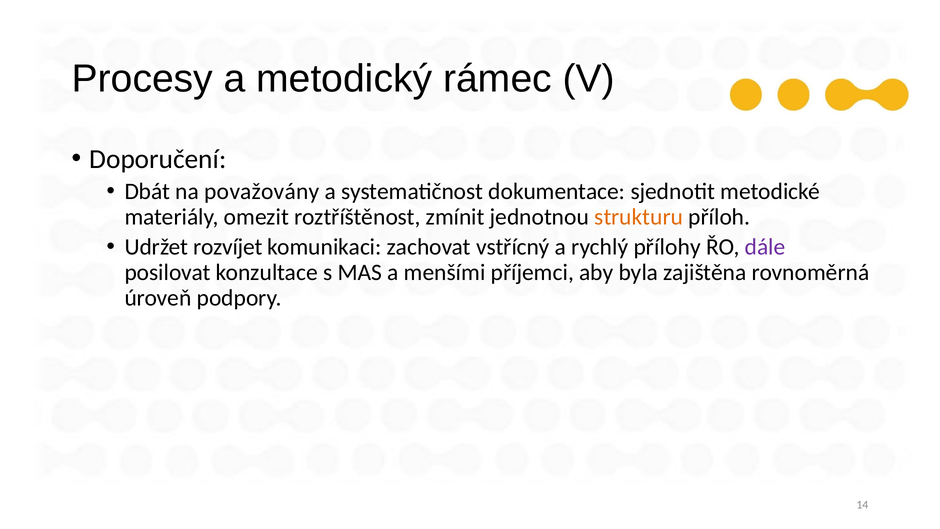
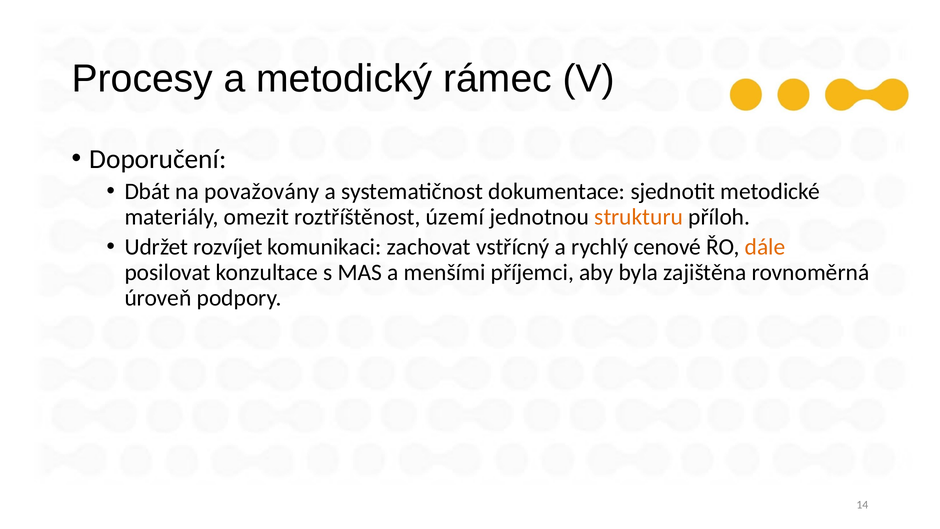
zmínit: zmínit -> území
přílohy: přílohy -> cenové
dále colour: purple -> orange
